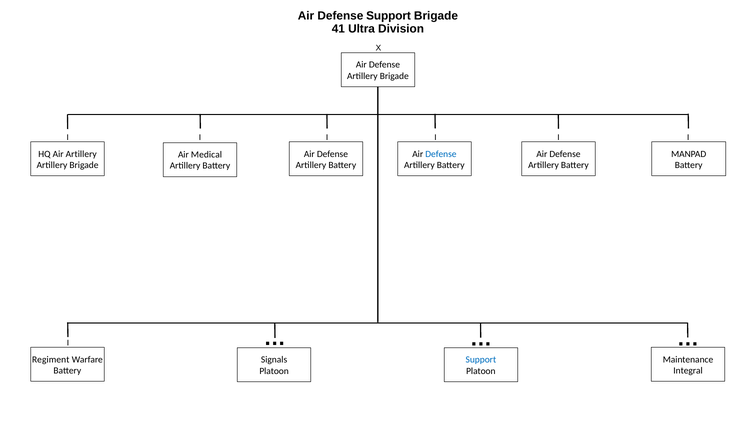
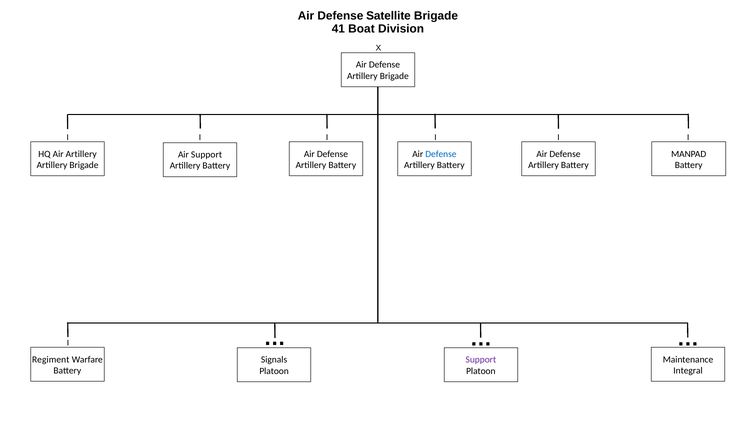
Defense Support: Support -> Satellite
Ultra: Ultra -> Boat
Air Medical: Medical -> Support
Support at (481, 360) colour: blue -> purple
